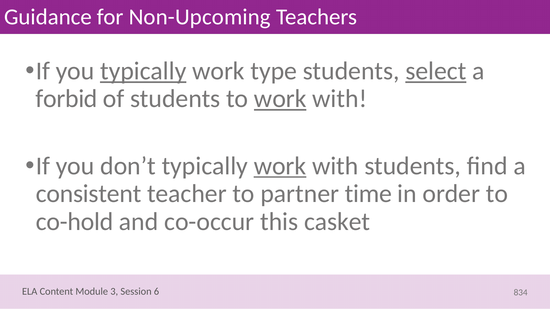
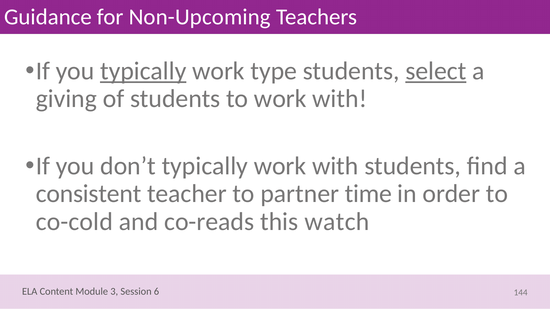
forbid: forbid -> giving
work at (280, 99) underline: present -> none
work at (280, 166) underline: present -> none
co-hold: co-hold -> co-cold
co-occur: co-occur -> co-reads
casket: casket -> watch
834: 834 -> 144
